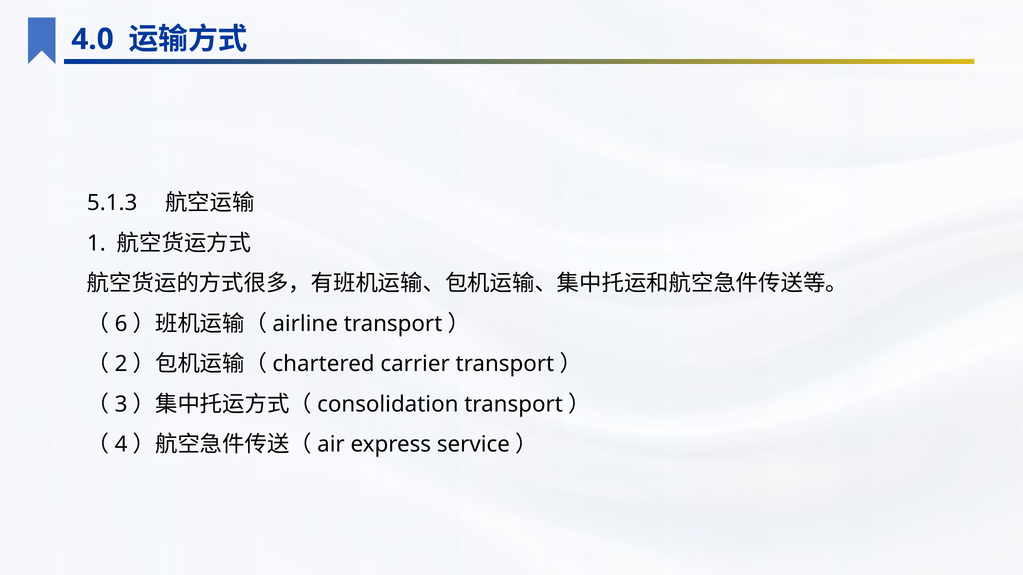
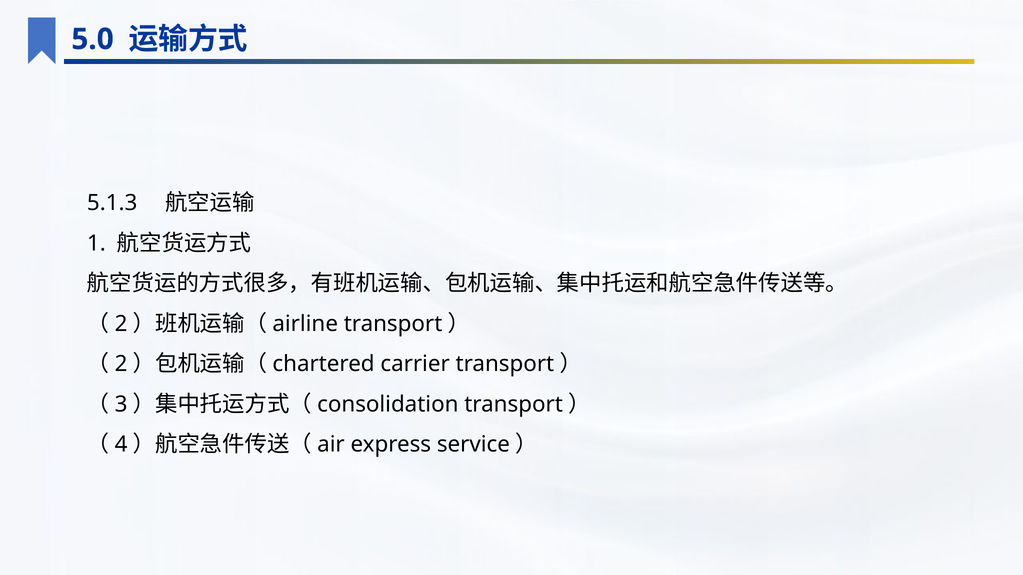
4.0: 4.0 -> 5.0
6 at (121, 324): 6 -> 2
